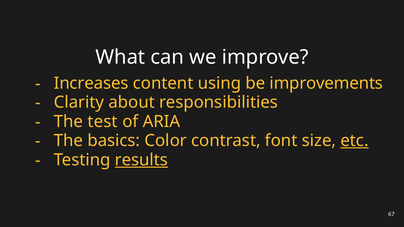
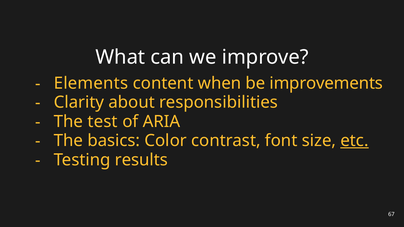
Increases: Increases -> Elements
using: using -> when
results underline: present -> none
